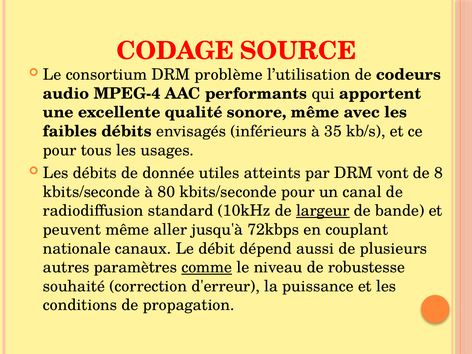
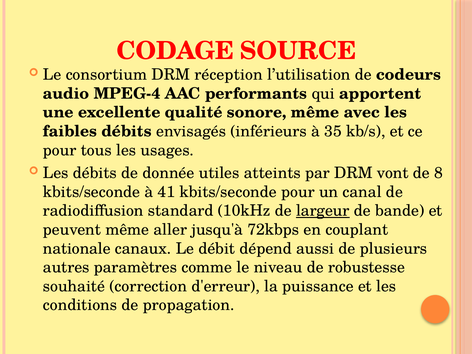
problème: problème -> réception
80: 80 -> 41
comme underline: present -> none
